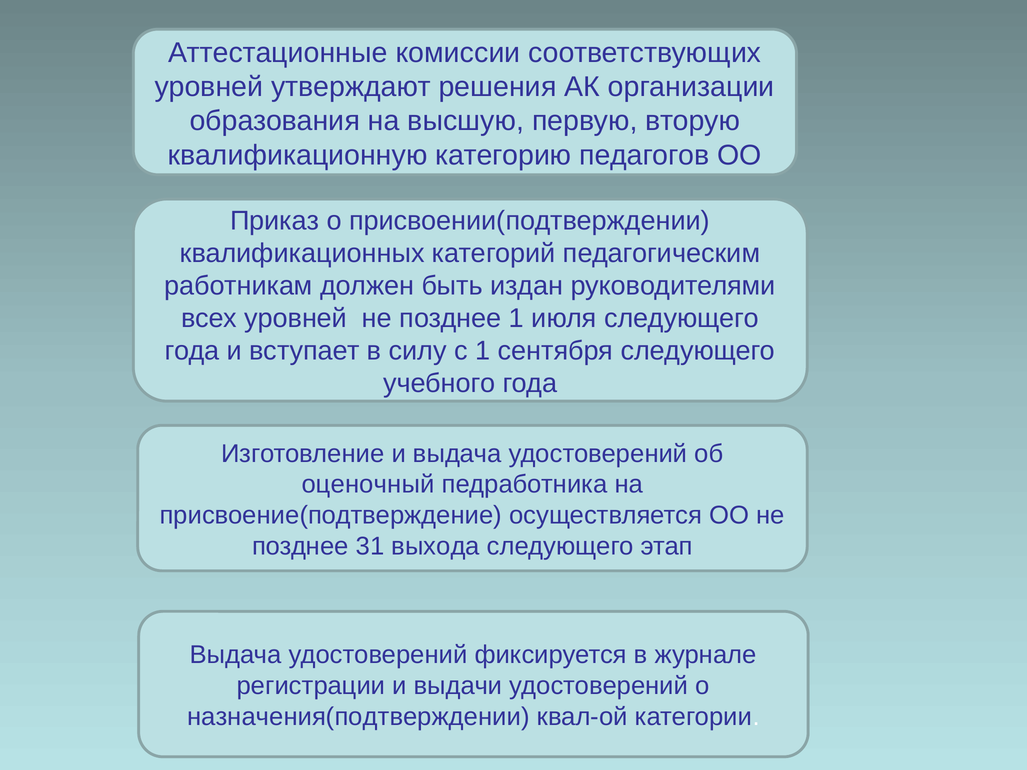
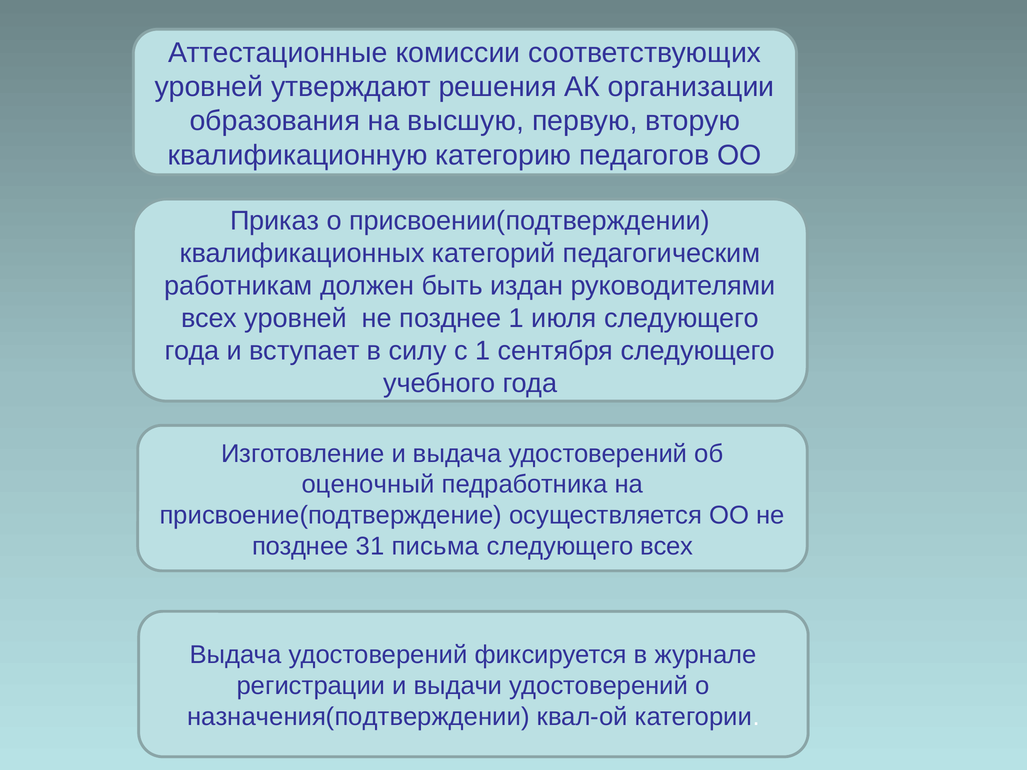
выхода: выхода -> письма
следующего этап: этап -> всех
